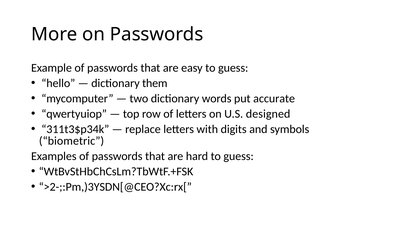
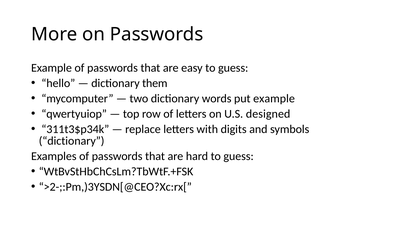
put accurate: accurate -> example
biometric at (72, 141): biometric -> dictionary
